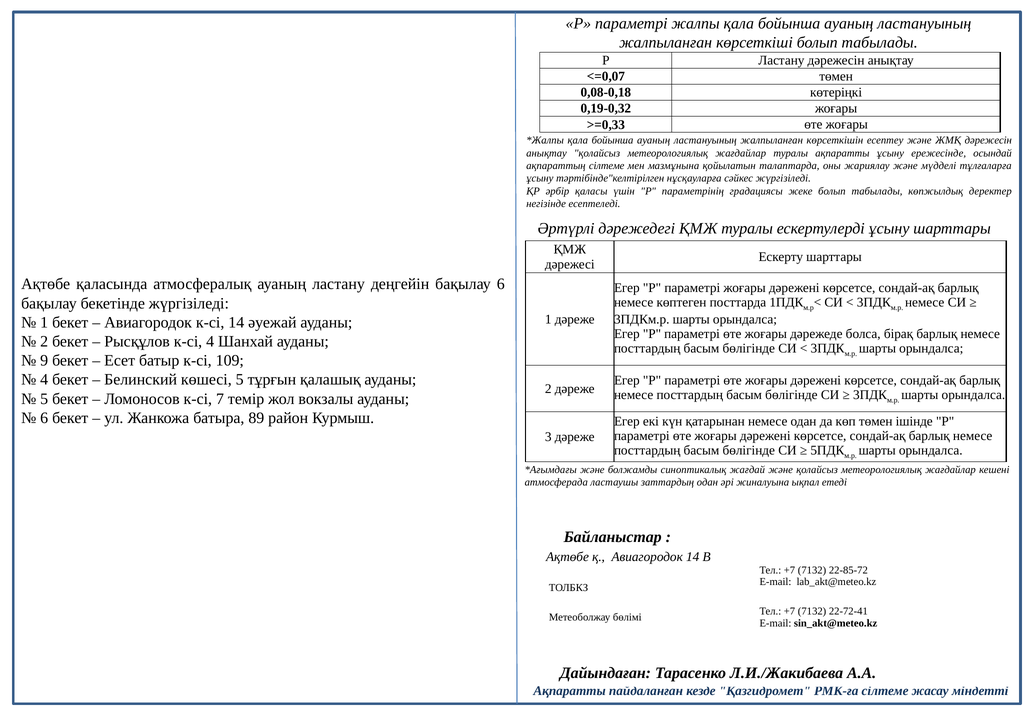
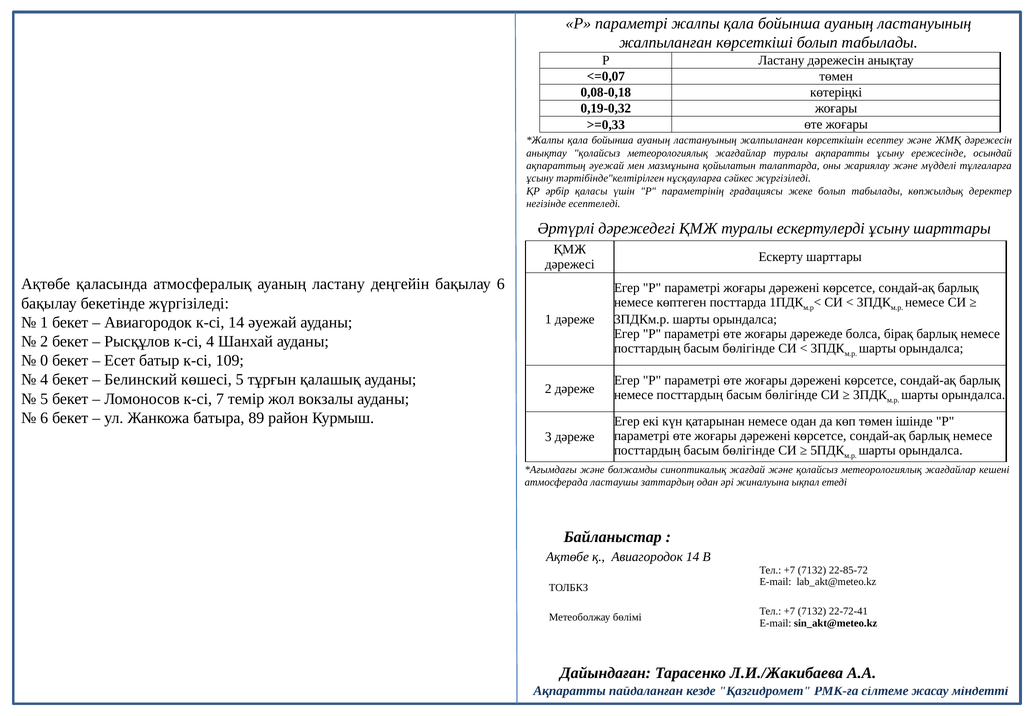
ақпараттың сілтеме: сілтеме -> әуежай
9: 9 -> 0
